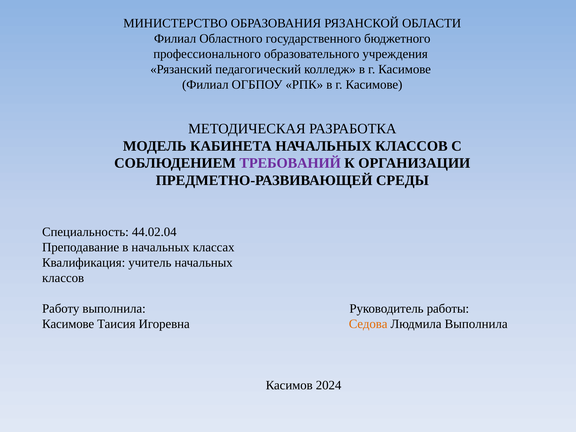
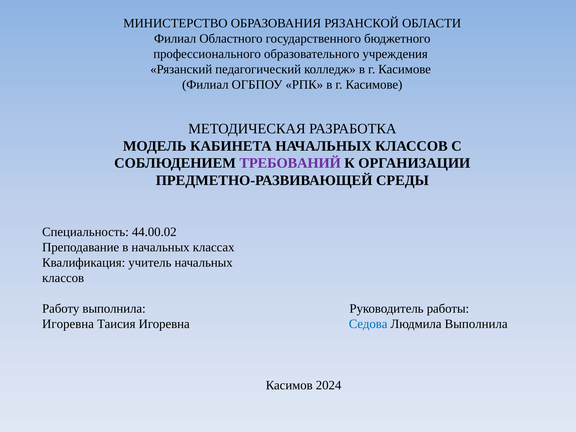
44.02.04: 44.02.04 -> 44.00.02
Касимове at (68, 324): Касимове -> Игоревна
Седова colour: orange -> blue
